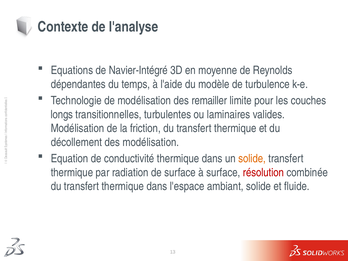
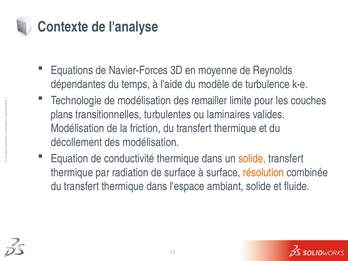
Navier-Intégré: Navier-Intégré -> Navier-Forces
longs: longs -> plans
résolution colour: red -> orange
